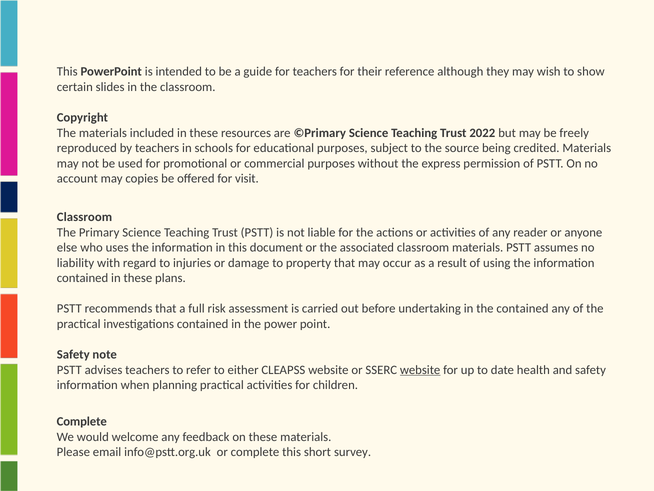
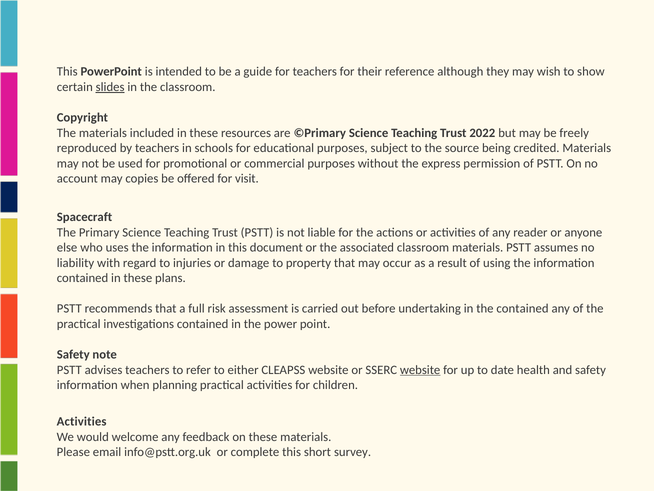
slides underline: none -> present
Classroom at (84, 217): Classroom -> Spacecraft
Complete at (82, 421): Complete -> Activities
